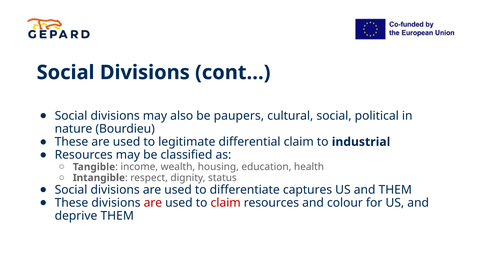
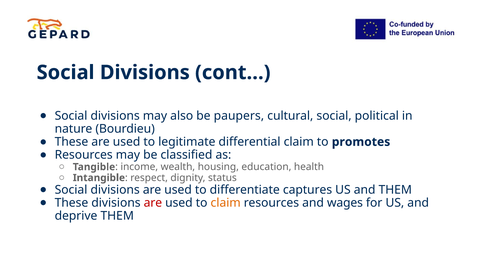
industrial: industrial -> promotes
claim at (226, 203) colour: red -> orange
colour: colour -> wages
